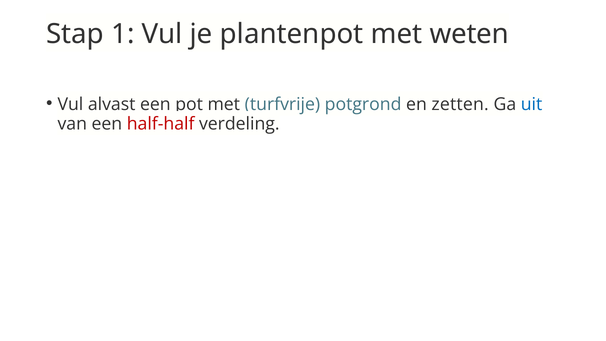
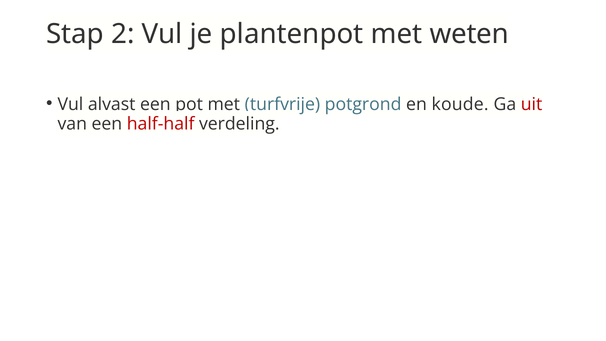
1: 1 -> 2
zetten: zetten -> koude
uit colour: blue -> red
